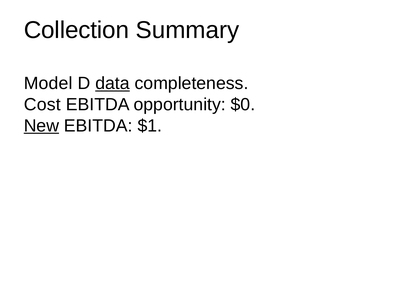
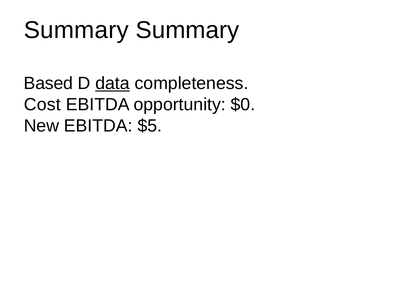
Collection at (76, 30): Collection -> Summary
Model: Model -> Based
New underline: present -> none
$1: $1 -> $5
